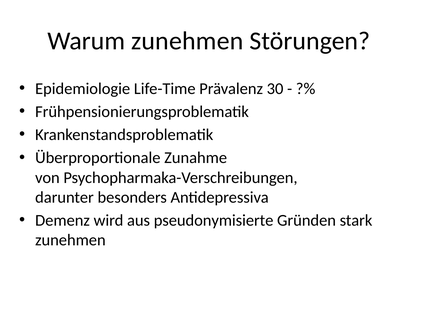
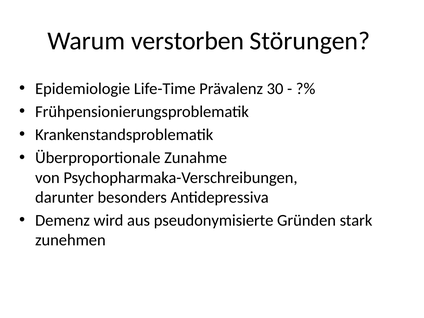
Warum zunehmen: zunehmen -> verstorben
